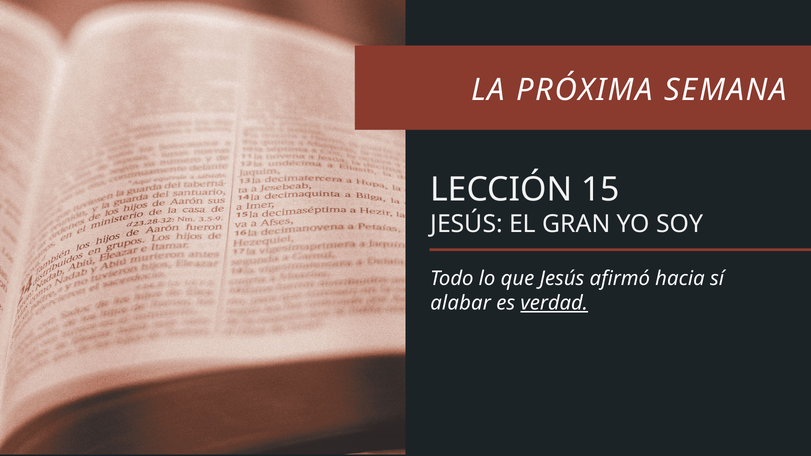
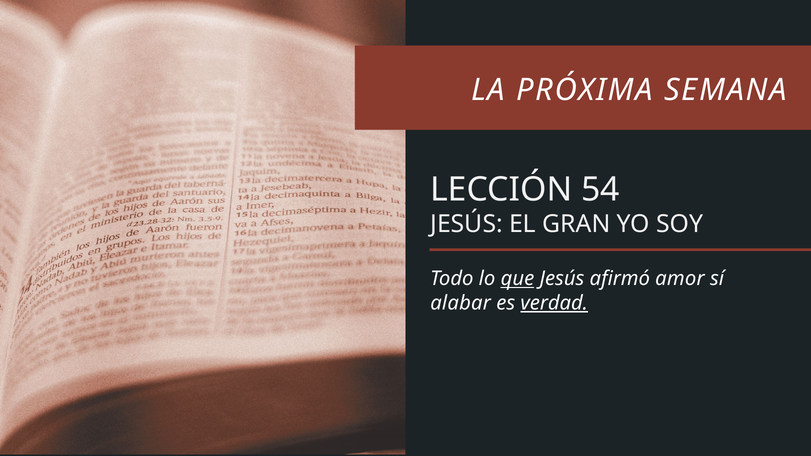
15: 15 -> 54
que underline: none -> present
hacia: hacia -> amor
